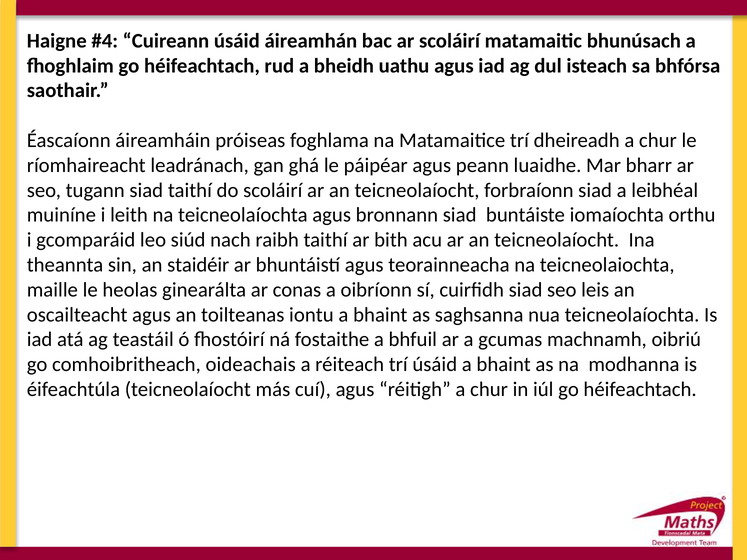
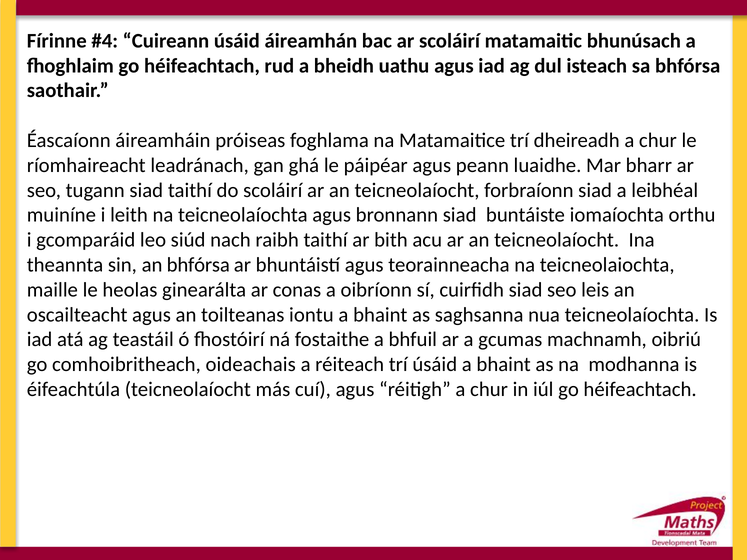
Haigne: Haigne -> Fírinne
an staidéir: staidéir -> bhfórsa
